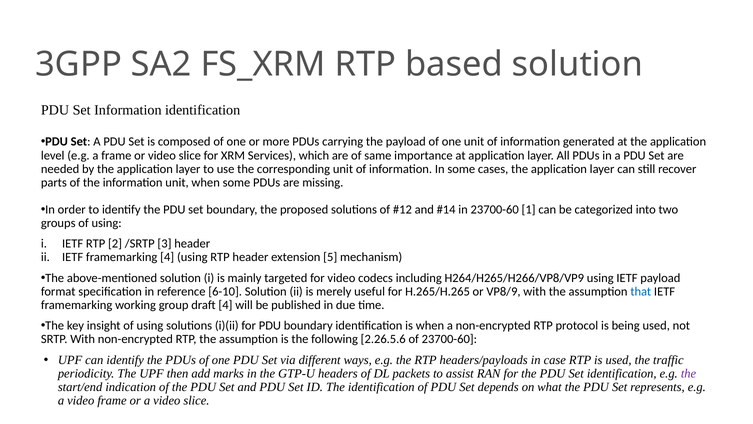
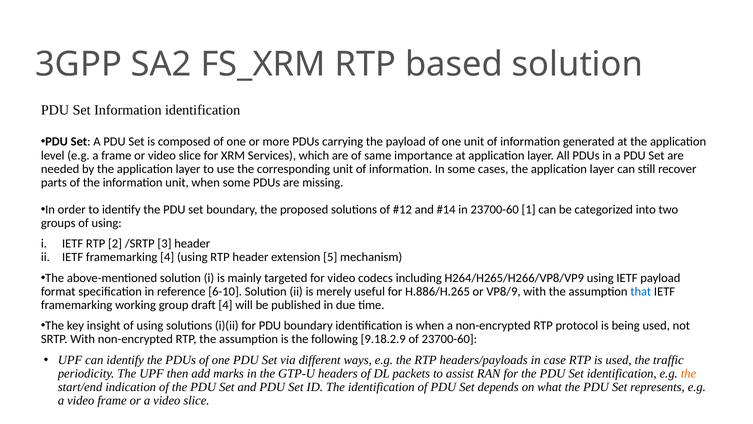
H.265/H.265: H.265/H.265 -> H.886/H.265
2.26.5.6: 2.26.5.6 -> 9.18.2.9
the at (689, 373) colour: purple -> orange
